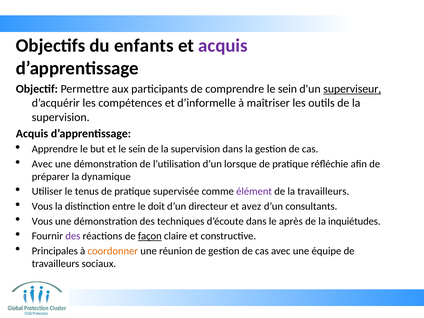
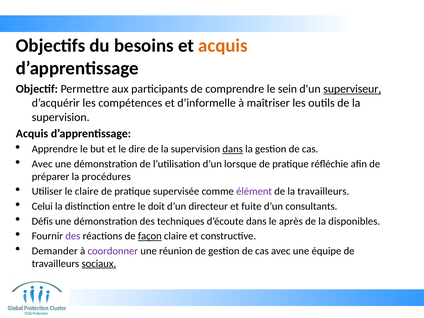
enfants: enfants -> besoins
acquis at (223, 45) colour: purple -> orange
et le sein: sein -> dire
dans at (233, 149) underline: none -> present
dynamique: dynamique -> procédures
le tenus: tenus -> claire
Vous at (42, 206): Vous -> Celui
avez: avez -> fuite
Vous at (42, 221): Vous -> Défis
inquiétudes: inquiétudes -> disponibles
Principales: Principales -> Demander
coordonner colour: orange -> purple
sociaux underline: none -> present
